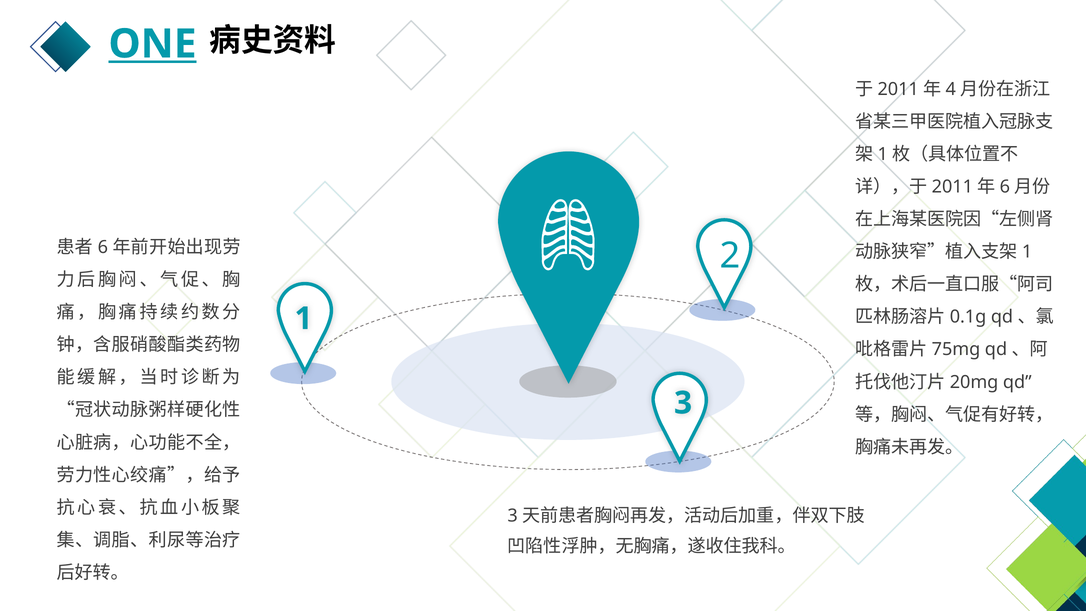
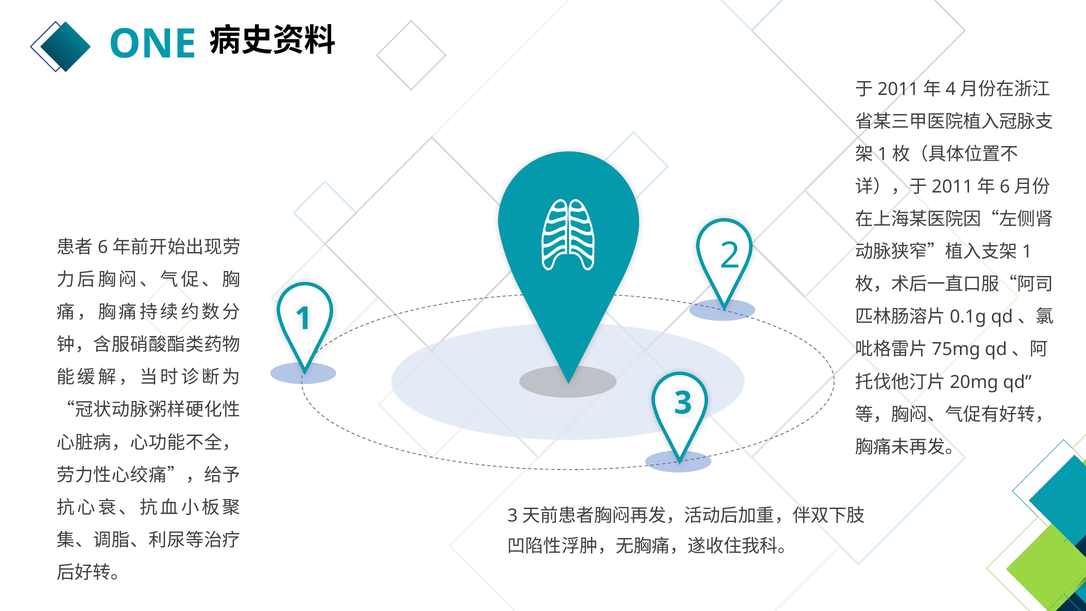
ONE underline: present -> none
